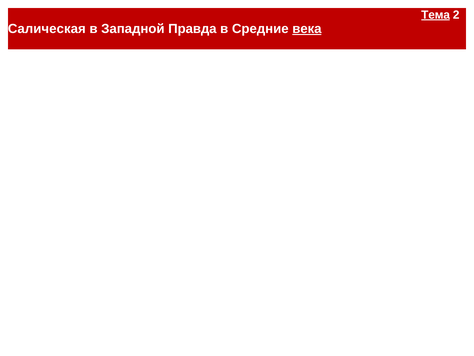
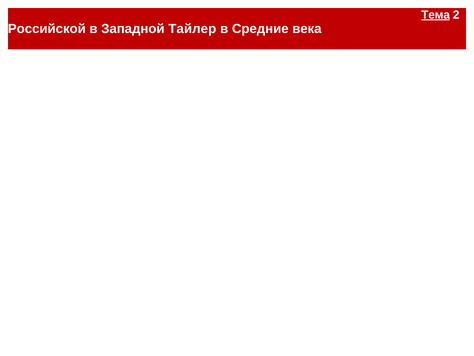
Салическая: Салическая -> Российской
Правда: Правда -> Тайлер
века underline: present -> none
